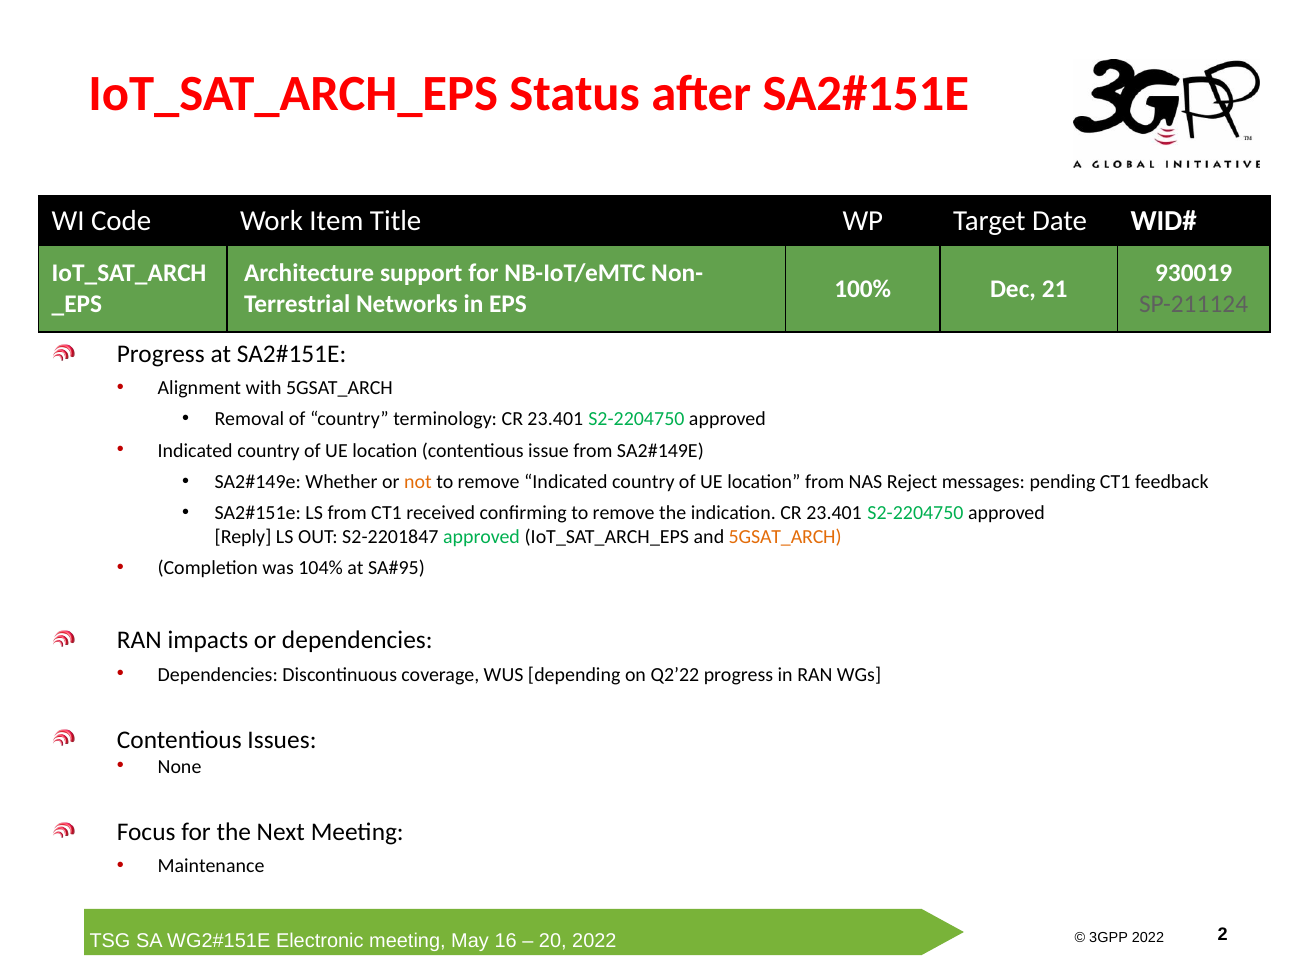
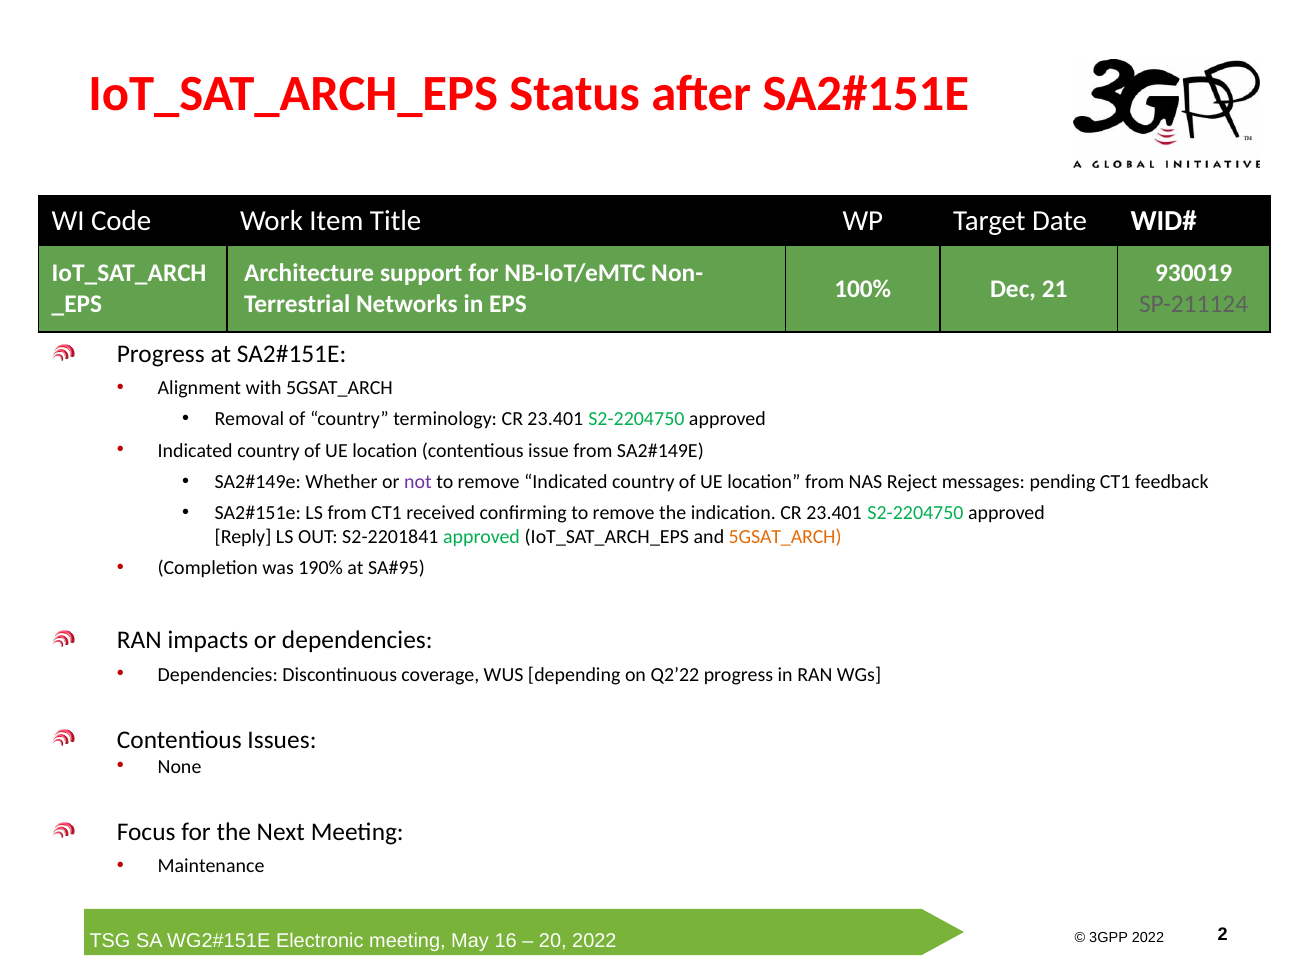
not colour: orange -> purple
S2-2201847: S2-2201847 -> S2-2201841
104%: 104% -> 190%
